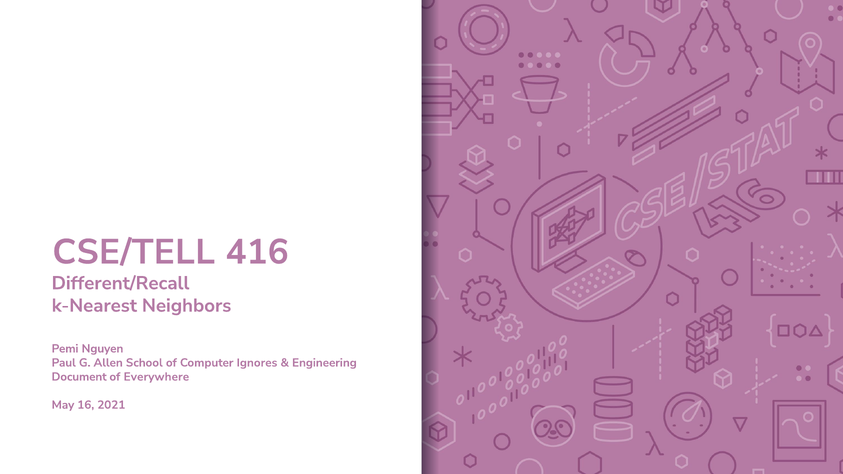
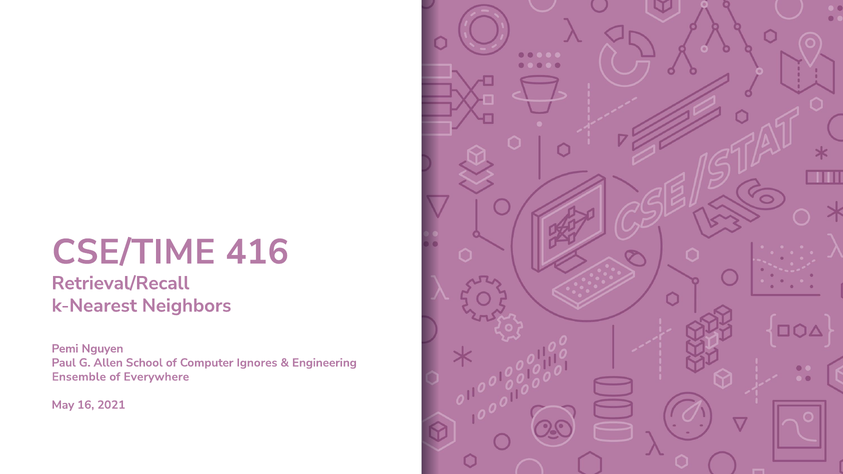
CSE/TELL: CSE/TELL -> CSE/TIME
Different/Recall: Different/Recall -> Retrieval/Recall
Document: Document -> Ensemble
